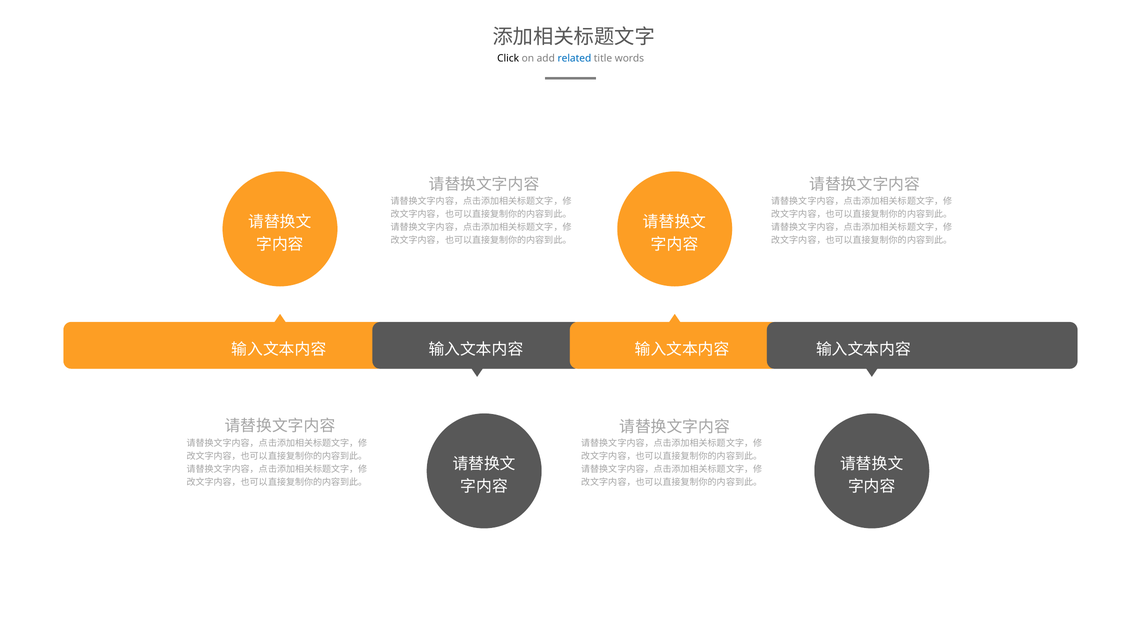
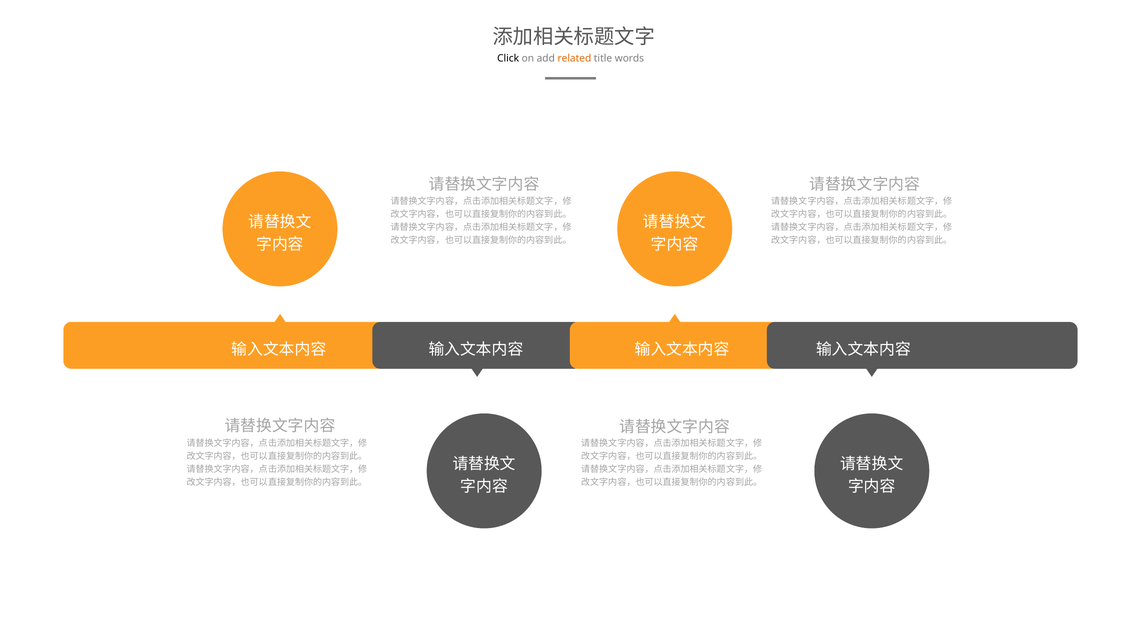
related colour: blue -> orange
